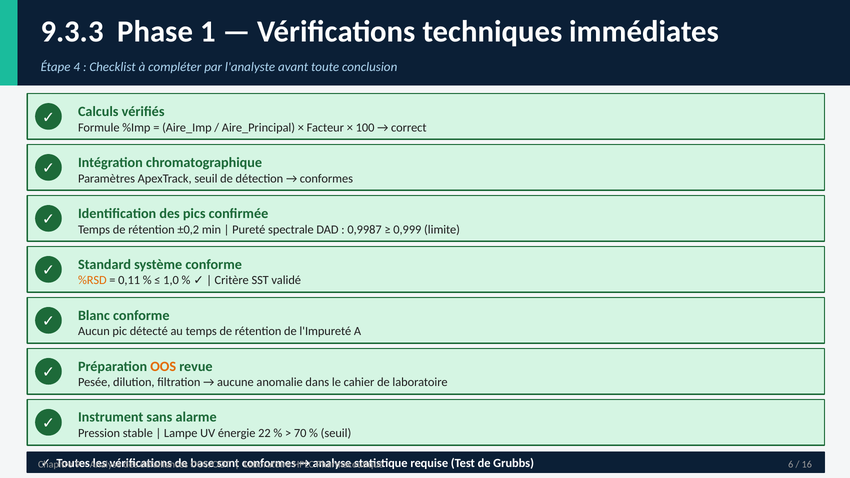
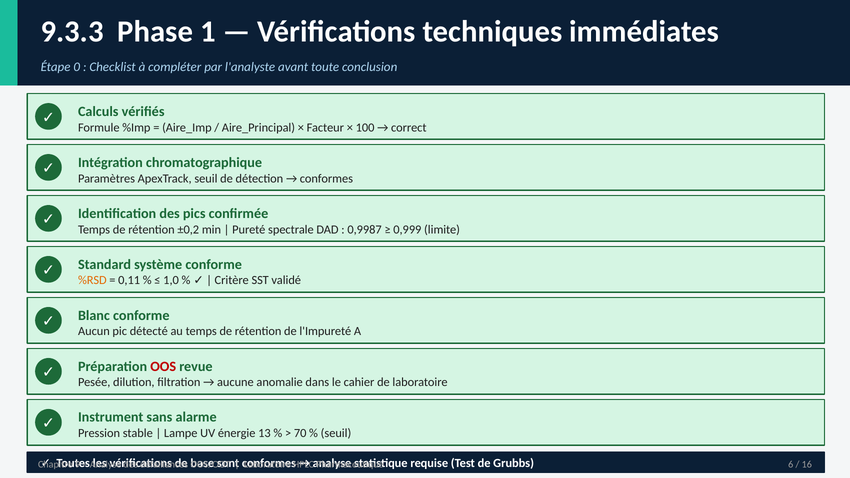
4: 4 -> 0
OOS colour: orange -> red
22: 22 -> 13
